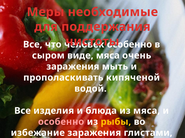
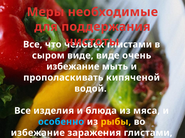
особенно at (129, 45): особенно -> глистами
виде мяса: мяса -> виде
заражения at (73, 67): заражения -> избежание
особенно at (61, 122) colour: pink -> light blue
